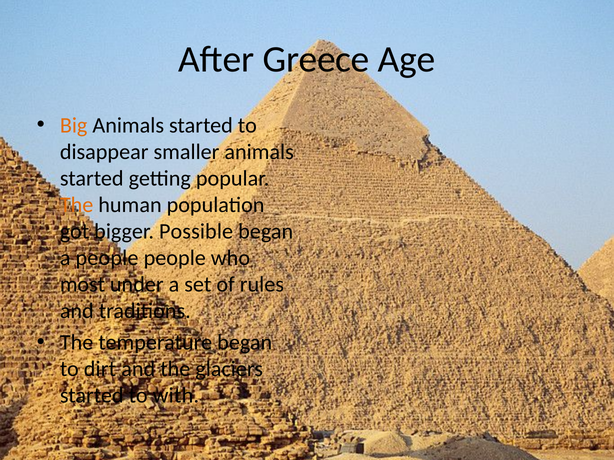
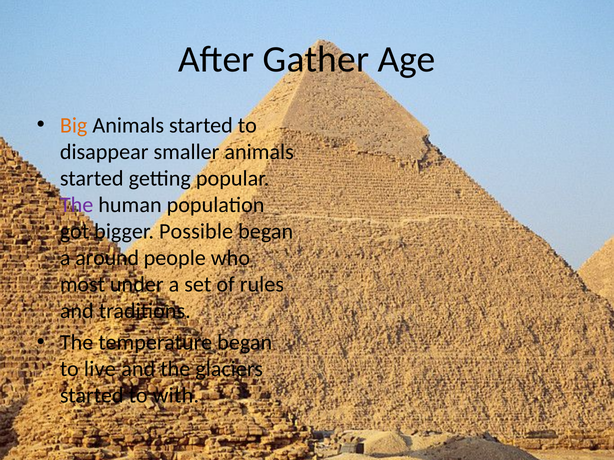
Greece: Greece -> Gather
The at (77, 205) colour: orange -> purple
a people: people -> around
dirt: dirt -> live
